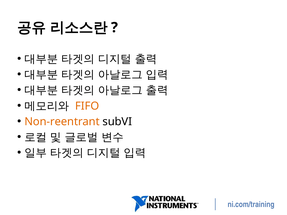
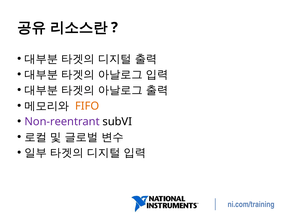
Non-reentrant colour: orange -> purple
